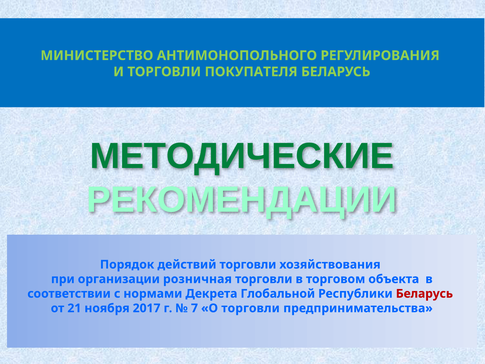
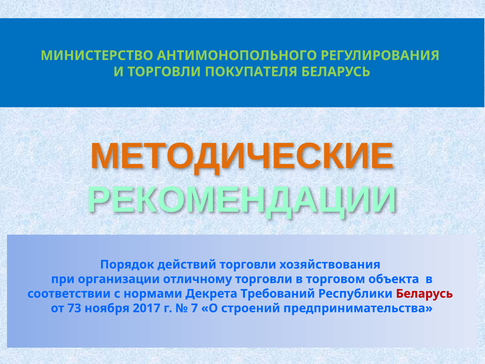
МЕТОДИЧЕСКИЕ colour: green -> orange
розничная: розничная -> отличному
Глобальной: Глобальной -> Требований
21: 21 -> 73
О торговли: торговли -> строений
